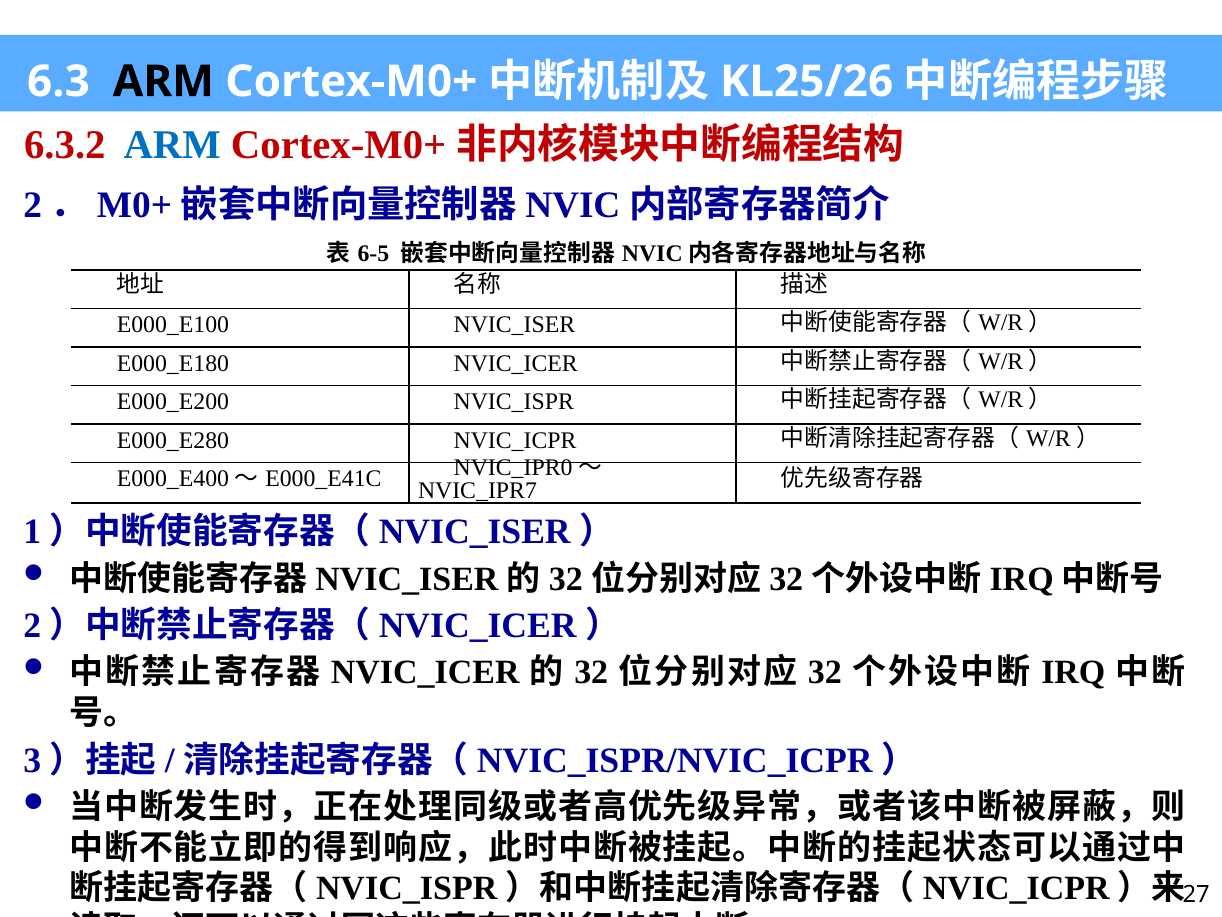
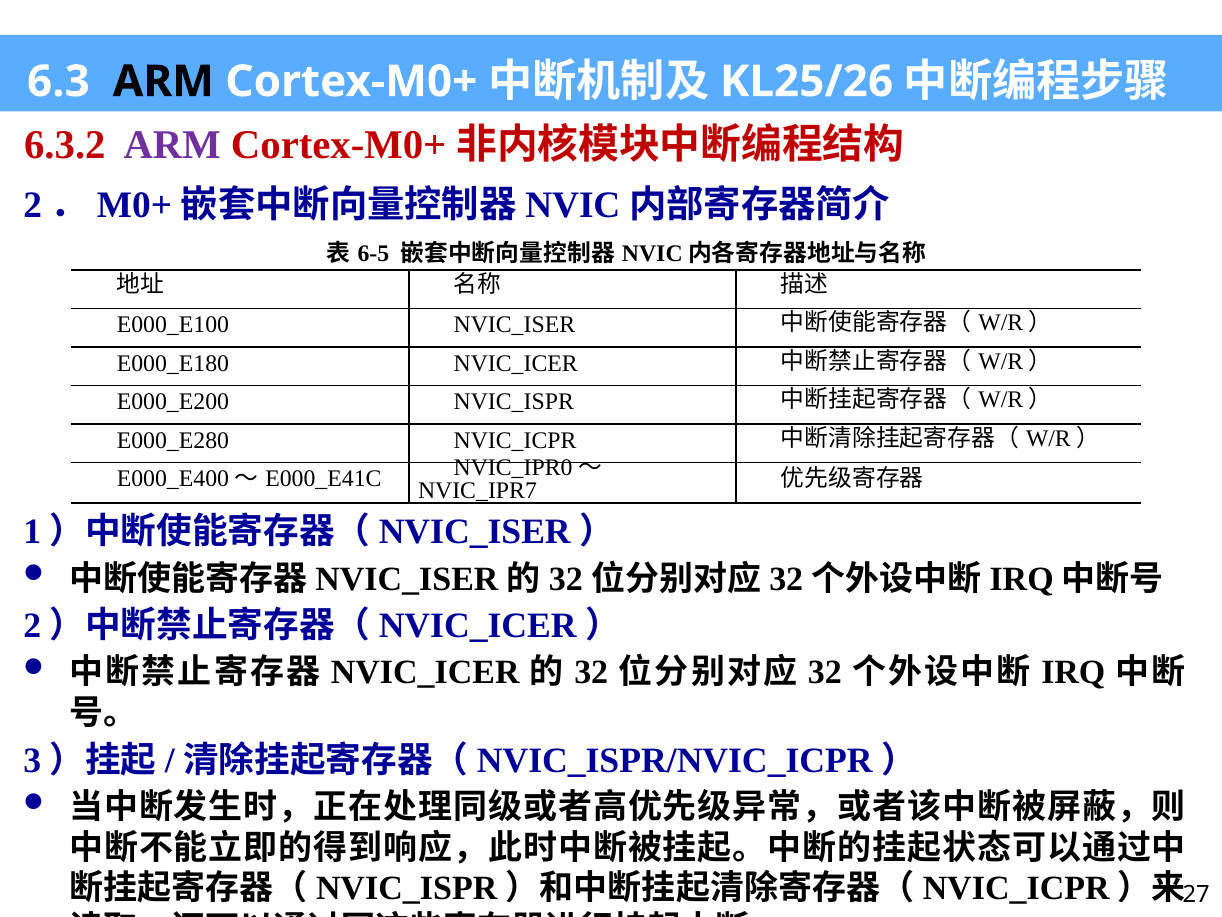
ARM at (172, 145) colour: blue -> purple
